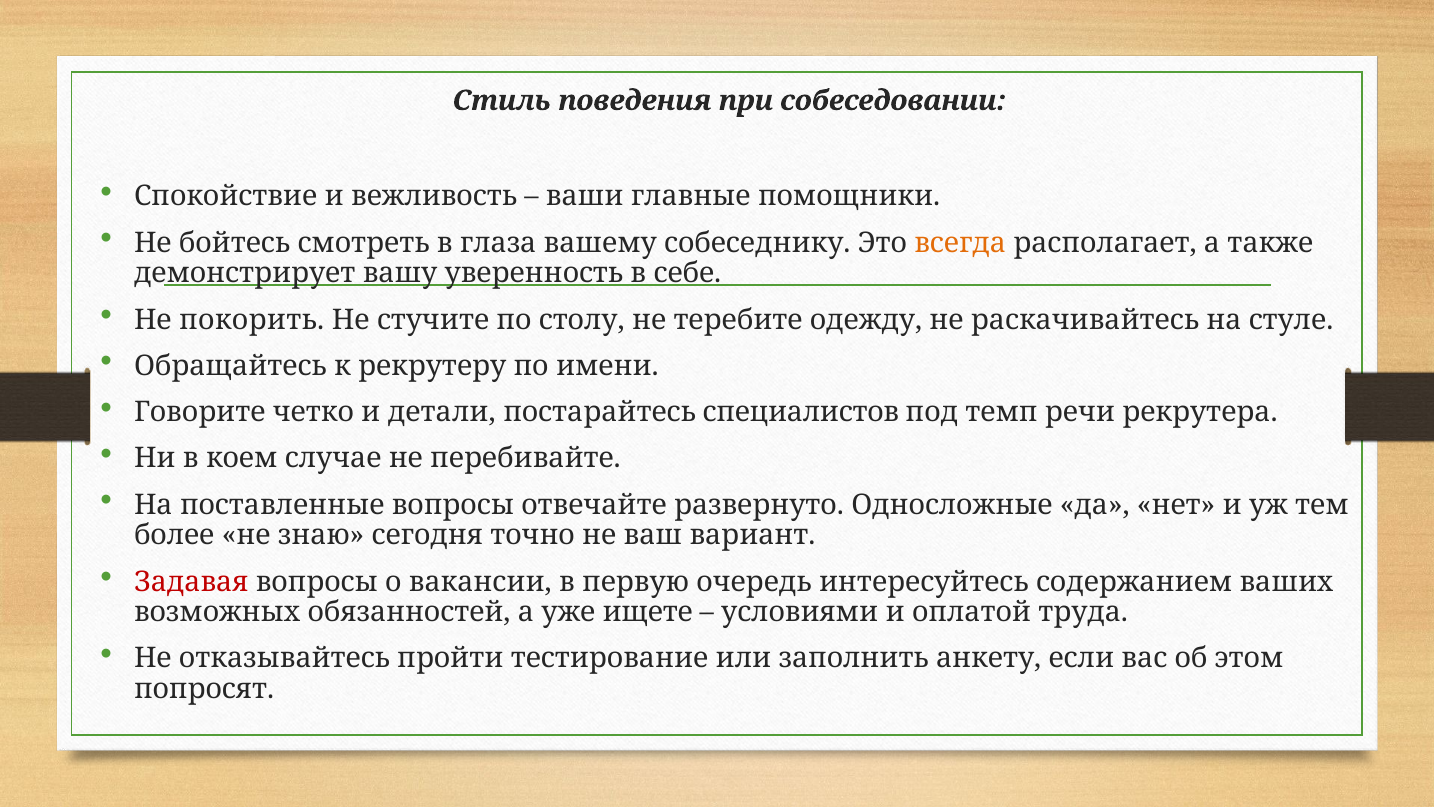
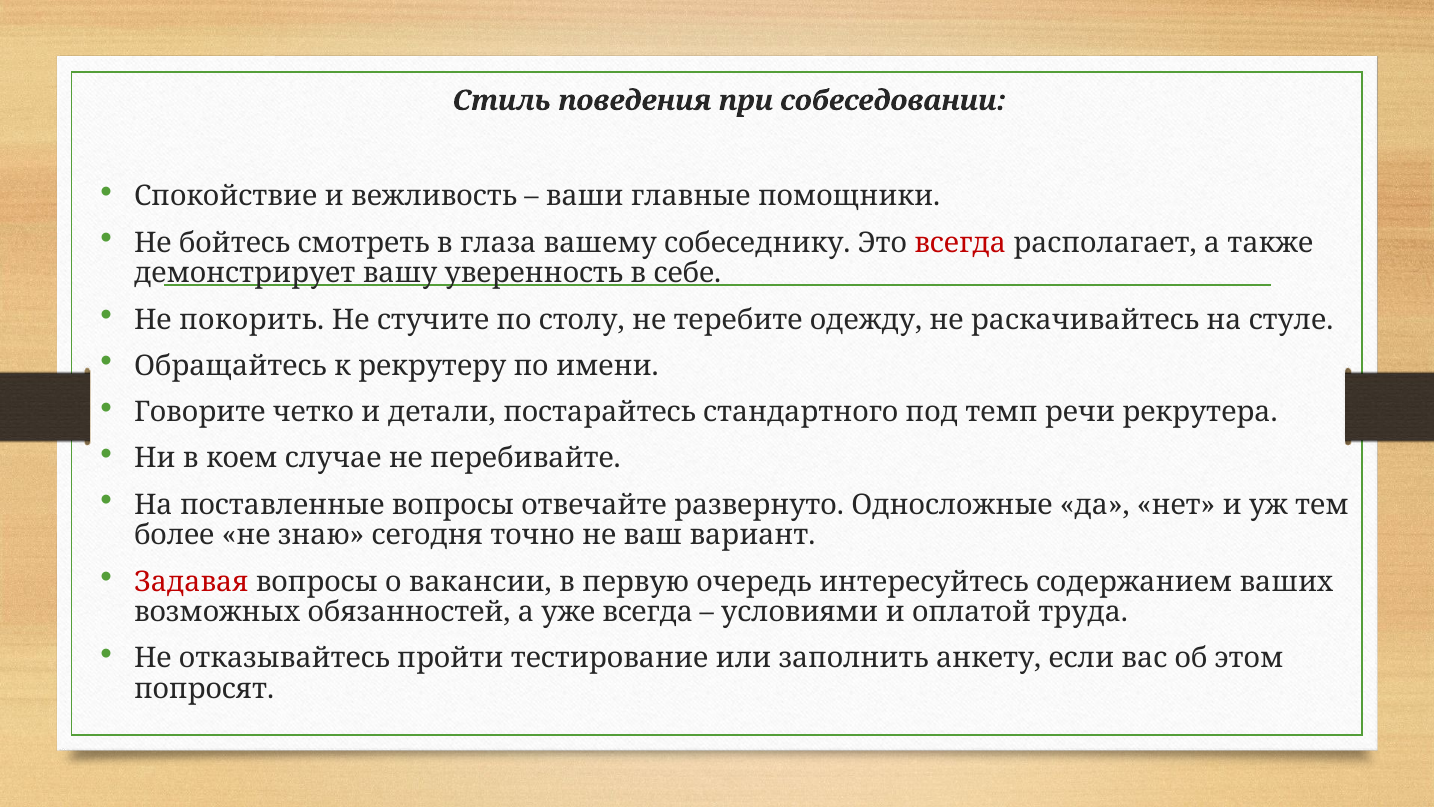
всегда at (960, 243) colour: orange -> red
специалистов: специалистов -> стандартного
уже ищете: ищете -> всегда
